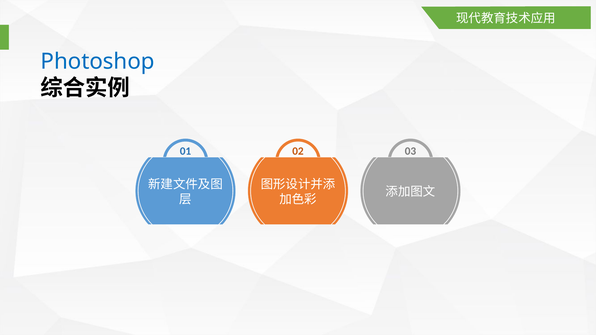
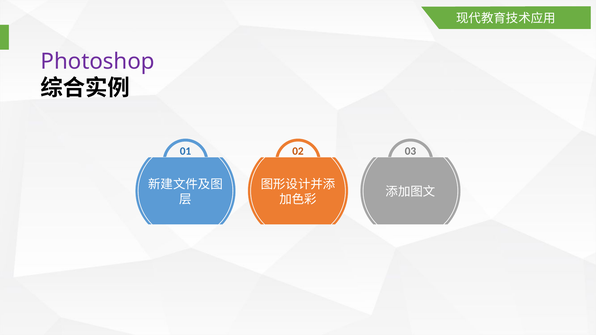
Photoshop colour: blue -> purple
